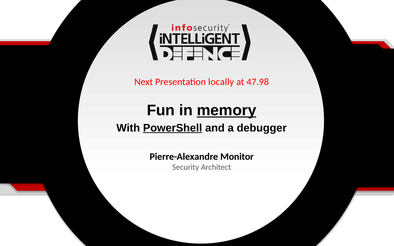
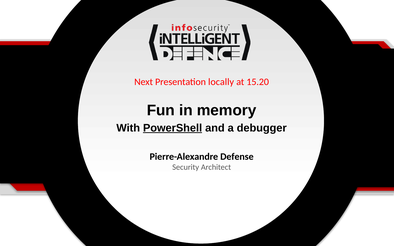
47.98: 47.98 -> 15.20
memory underline: present -> none
Monitor: Monitor -> Defense
